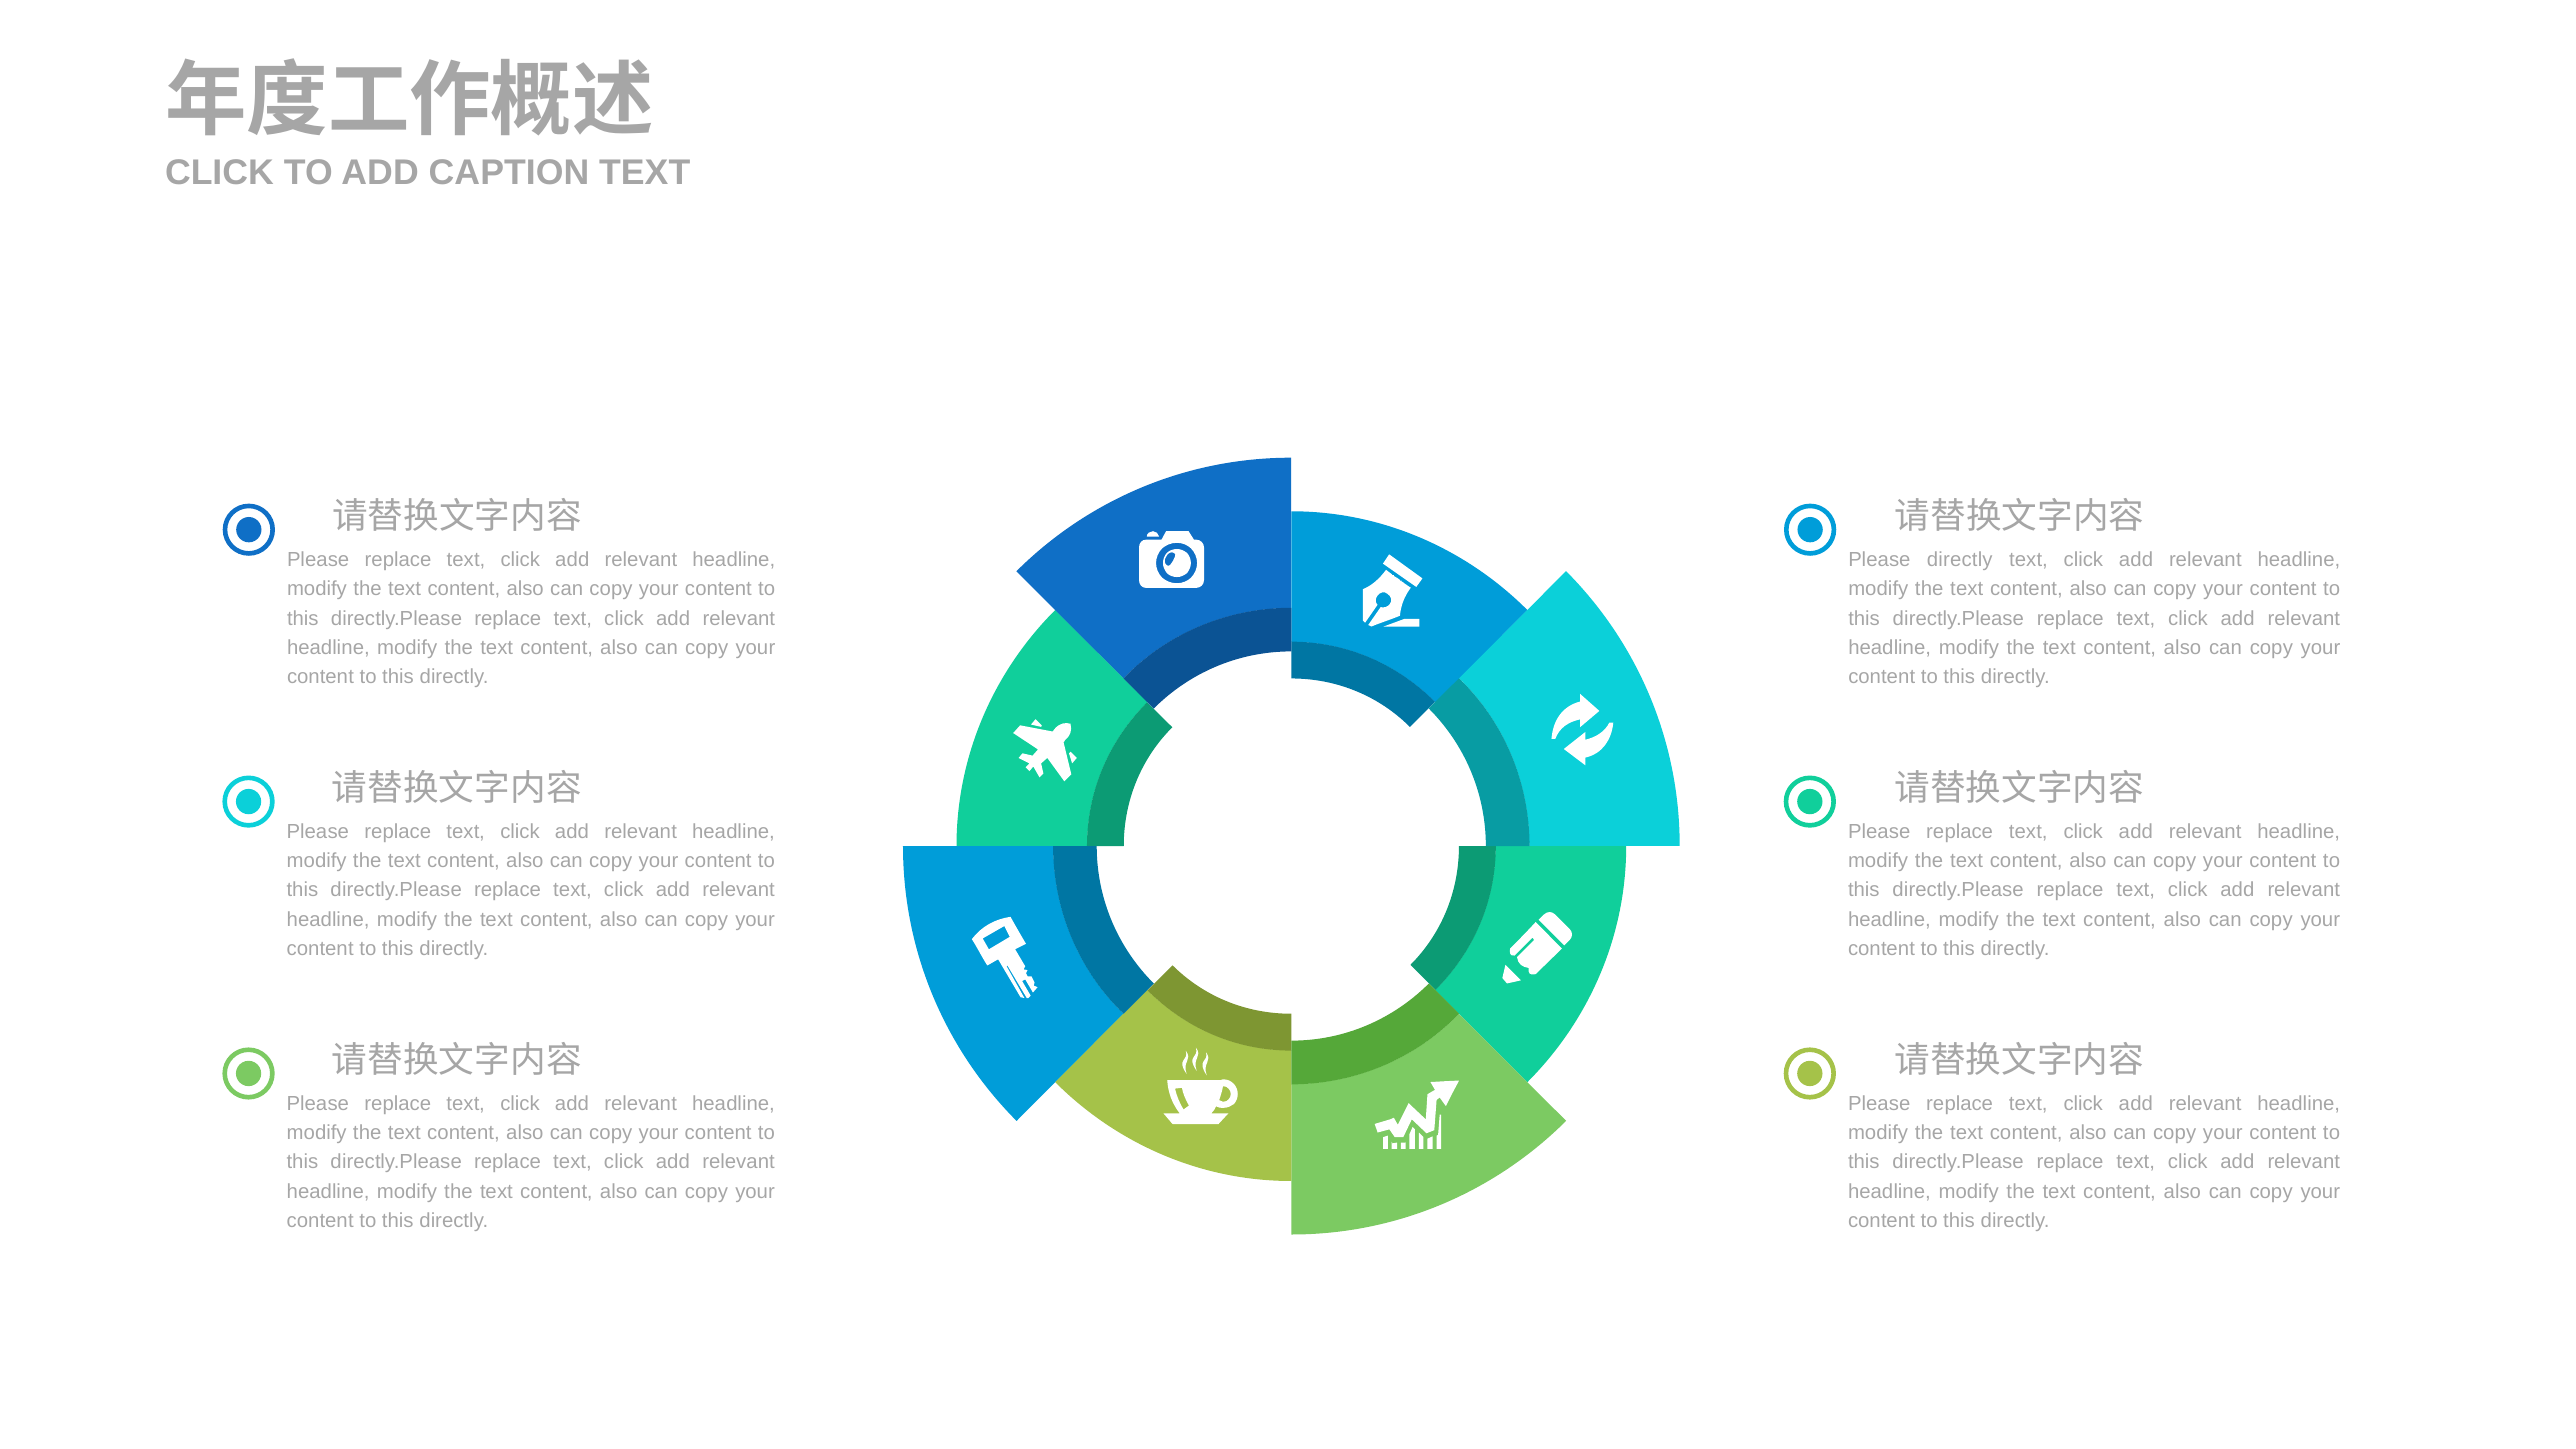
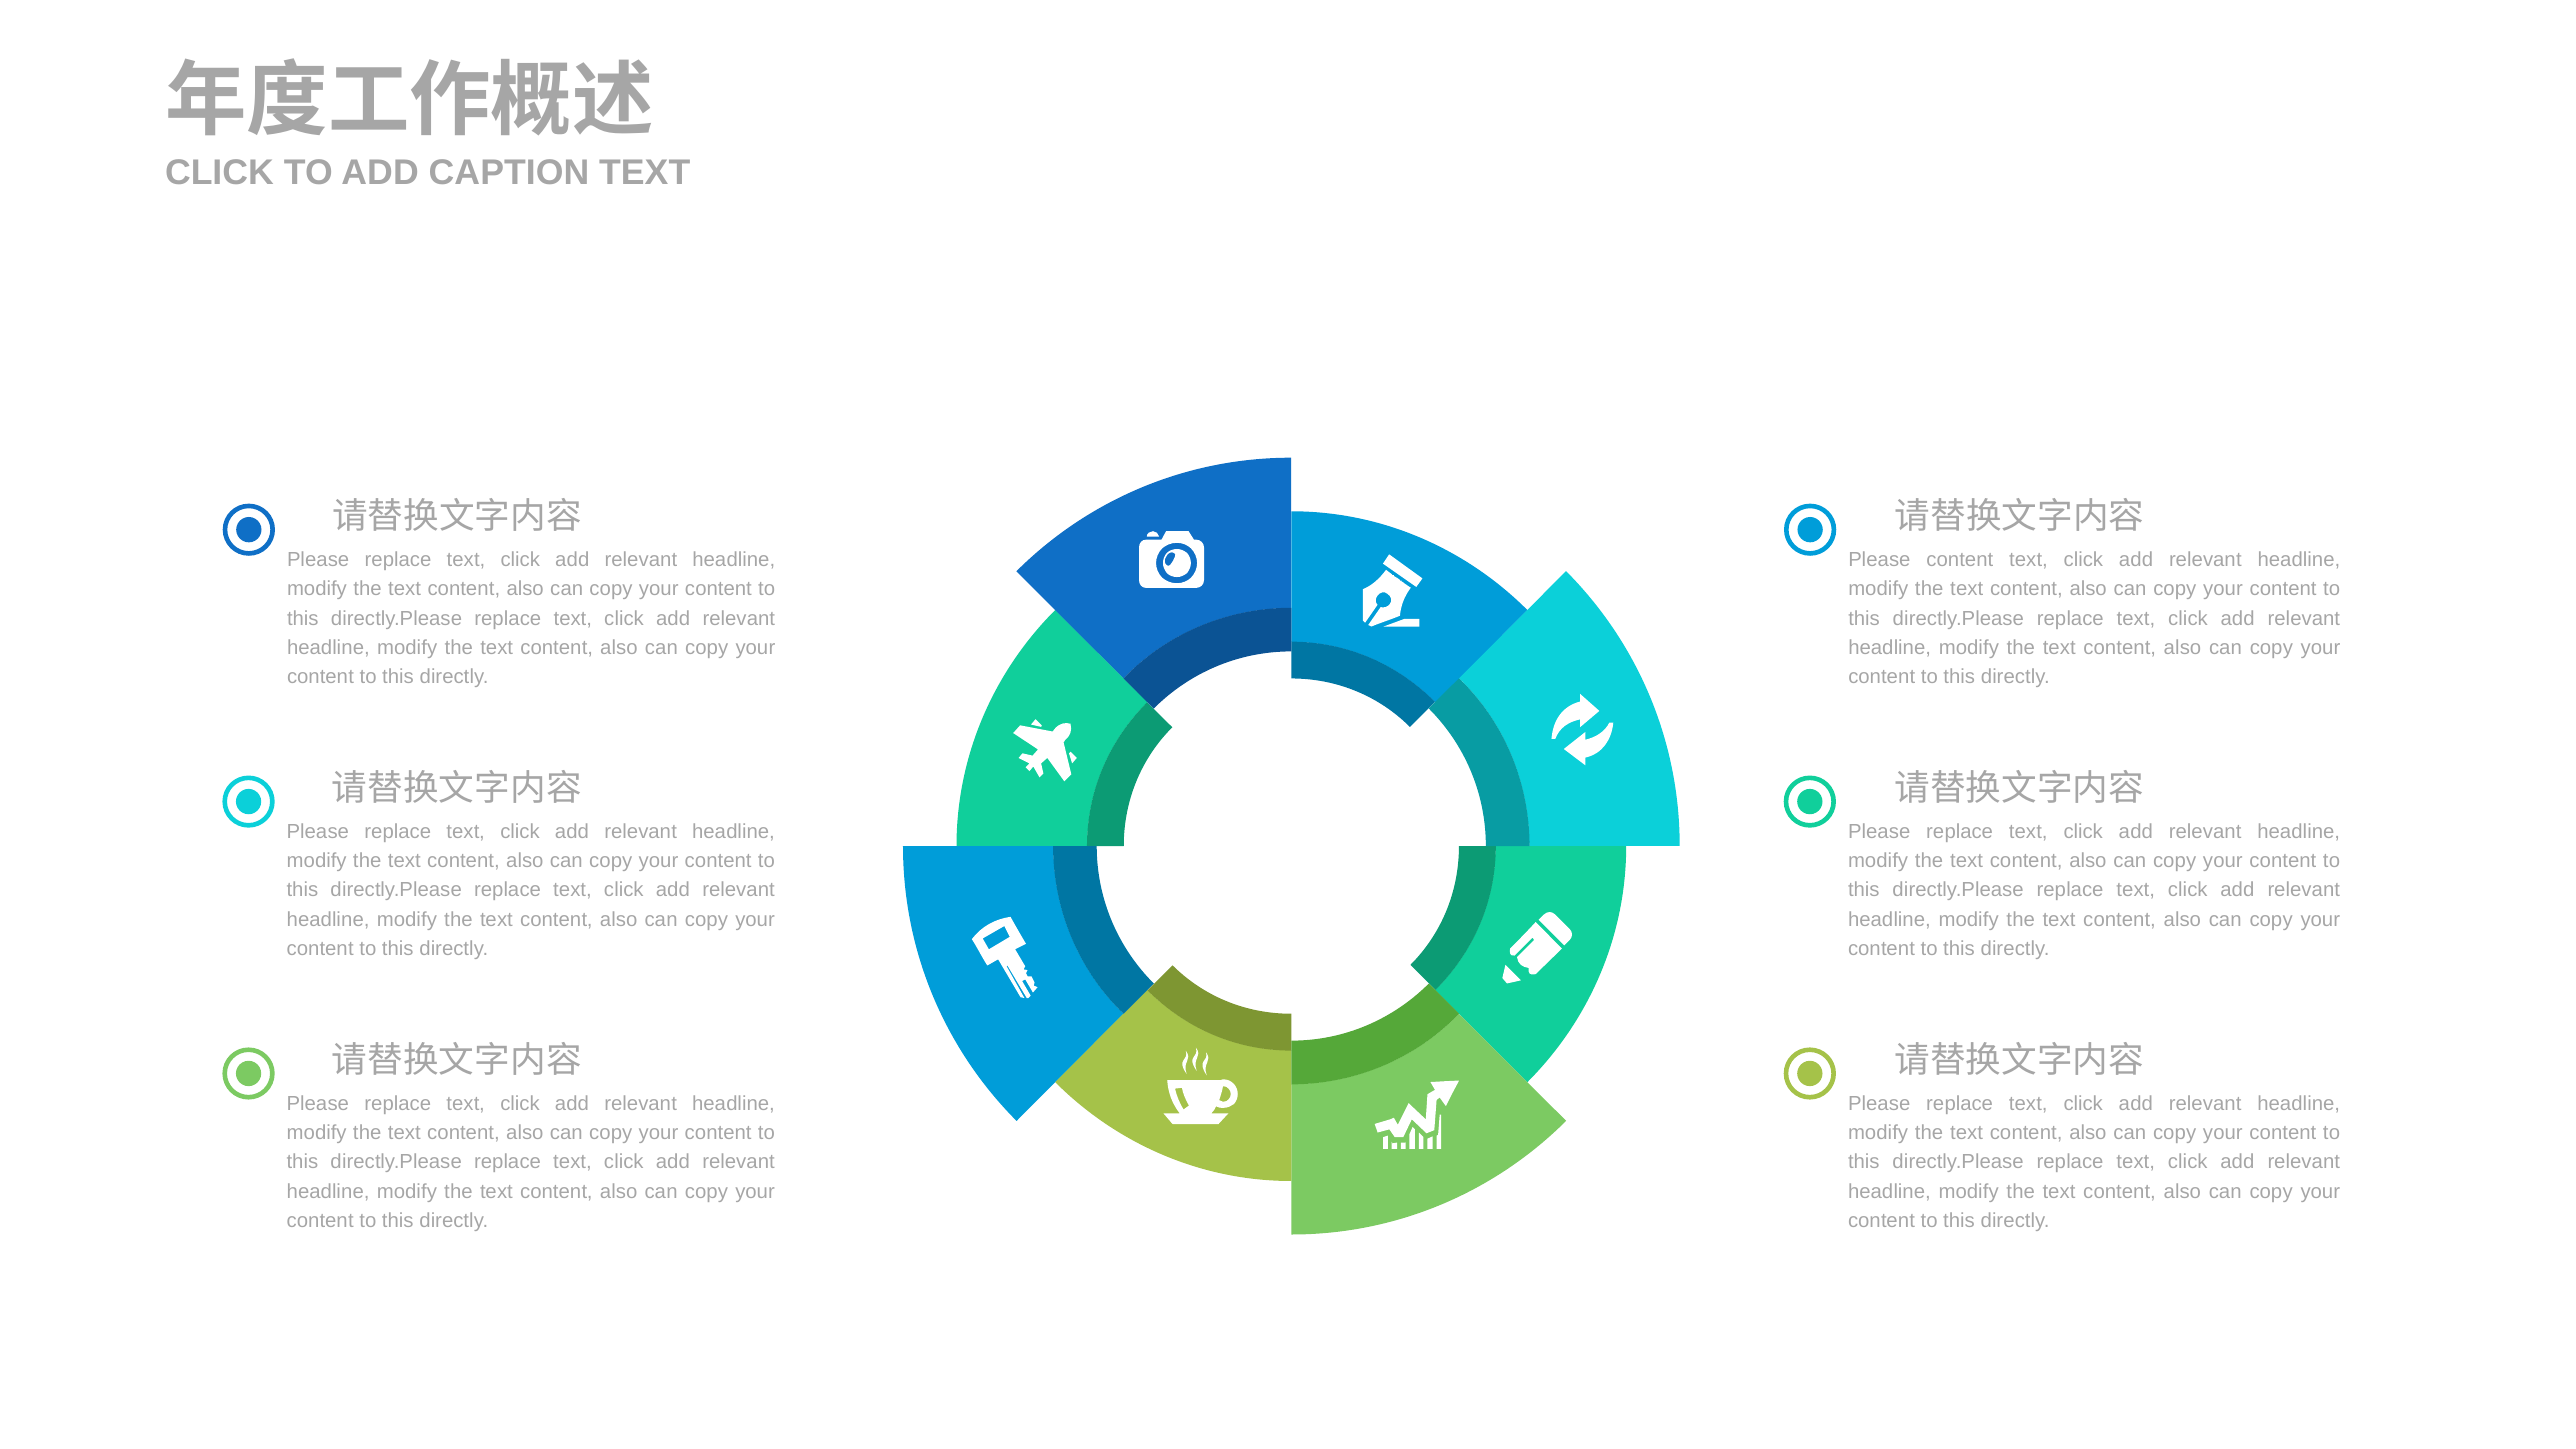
Please directly: directly -> content
